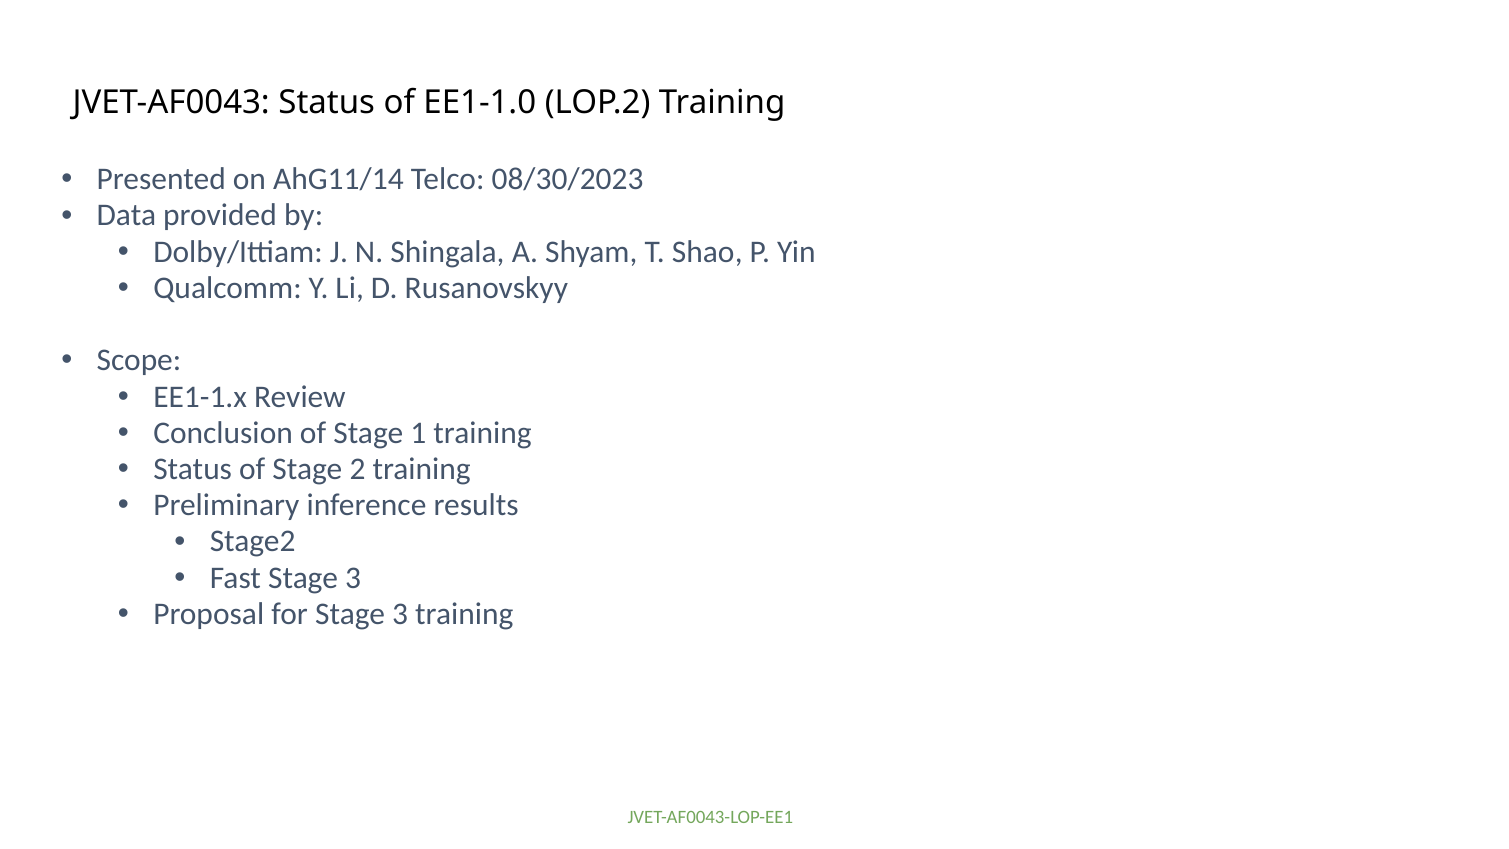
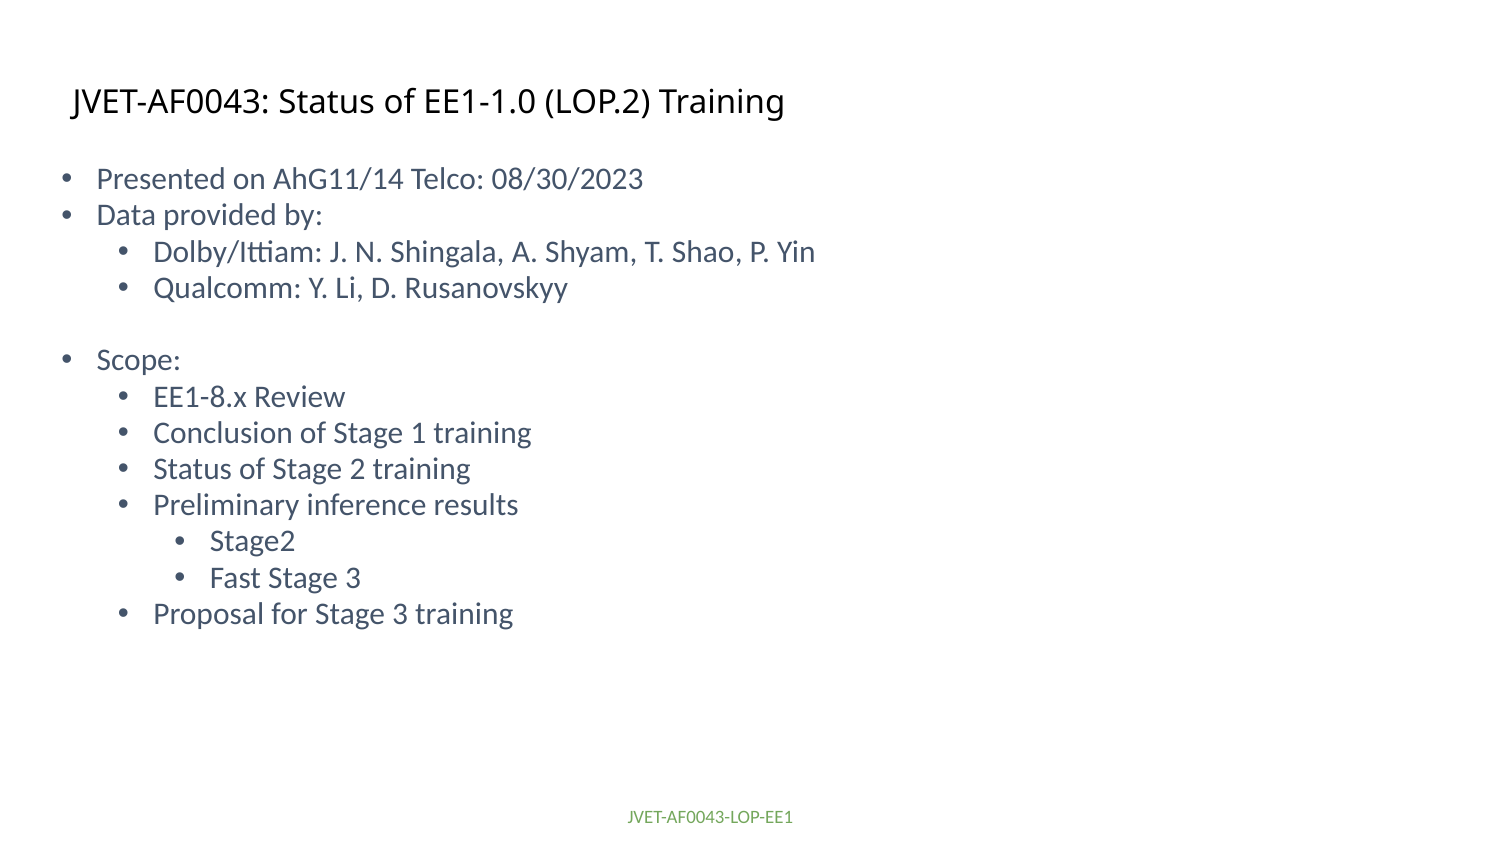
EE1-1.x: EE1-1.x -> EE1-8.x
